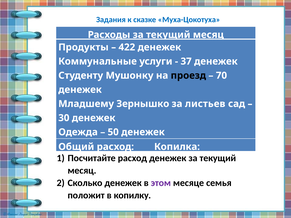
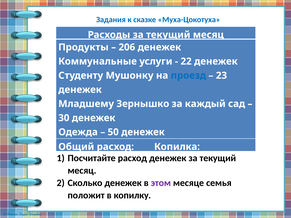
422: 422 -> 206
37: 37 -> 22
проезд colour: black -> blue
70: 70 -> 23
листьев: листьев -> каждый
